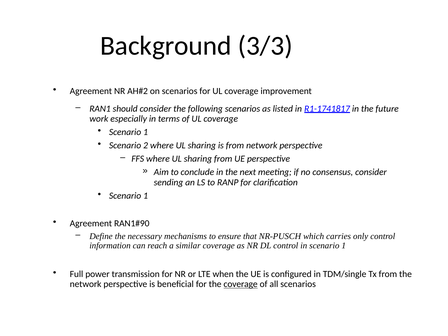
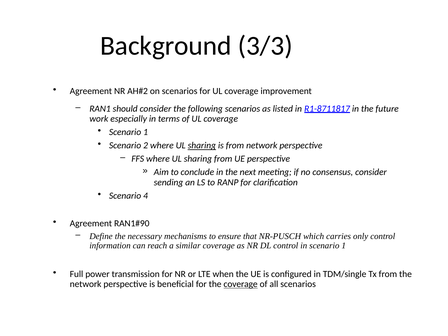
R1-1741817: R1-1741817 -> R1-8711817
sharing at (202, 146) underline: none -> present
1 at (146, 196): 1 -> 4
